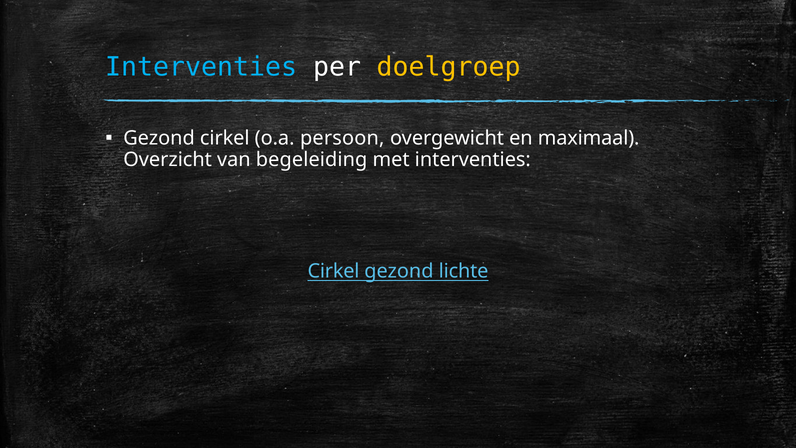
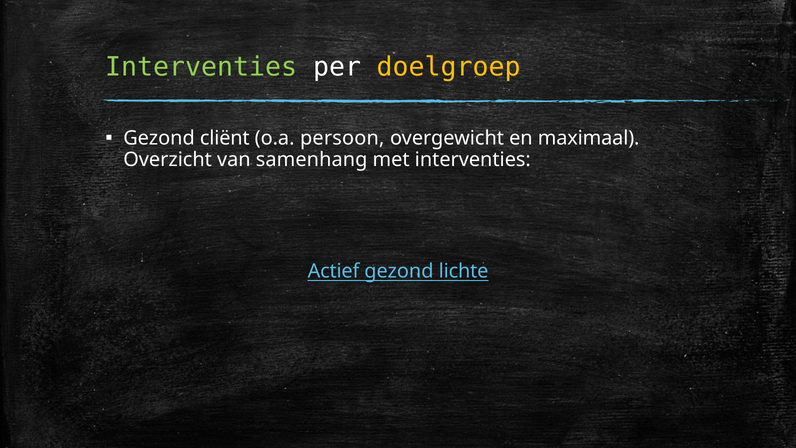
Interventies at (201, 67) colour: light blue -> light green
Gezond cirkel: cirkel -> cliënt
begeleiding: begeleiding -> samenhang
Cirkel at (334, 271): Cirkel -> Actief
